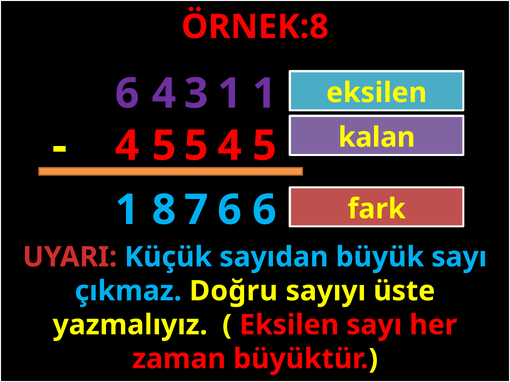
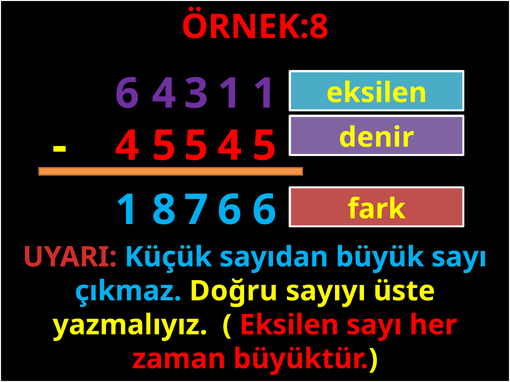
kalan: kalan -> denir
